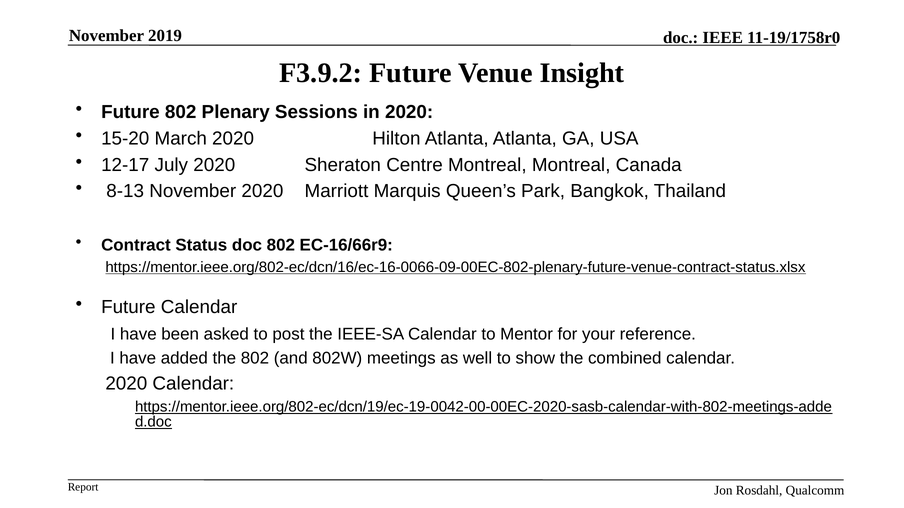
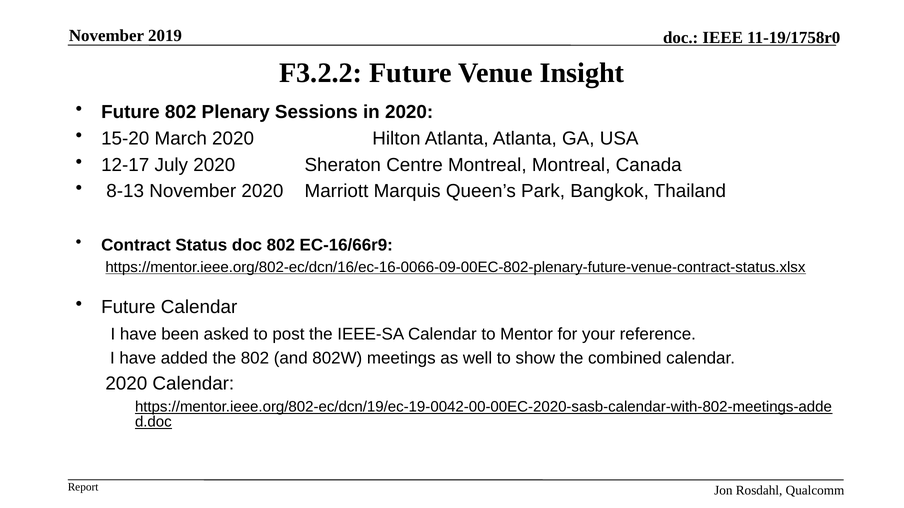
F3.9.2: F3.9.2 -> F3.2.2
